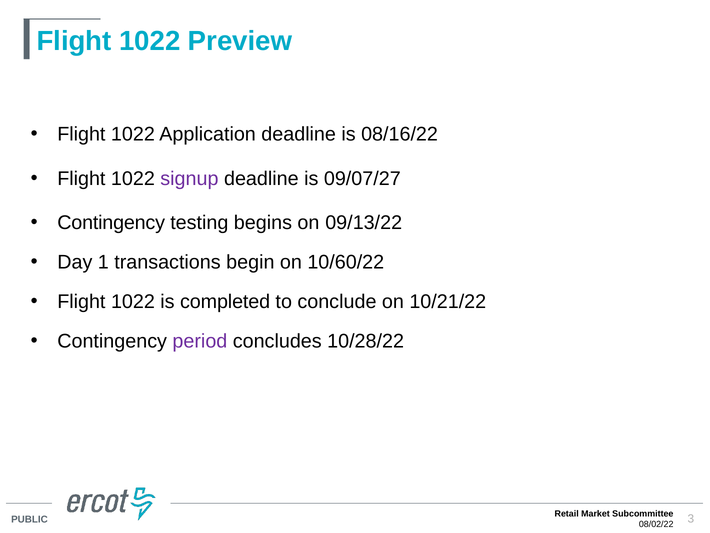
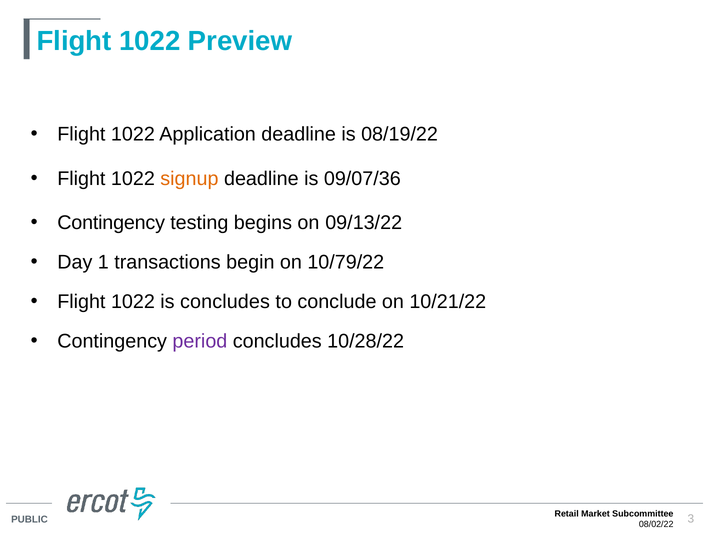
08/16/22: 08/16/22 -> 08/19/22
signup colour: purple -> orange
09/07/27: 09/07/27 -> 09/07/36
10/60/22: 10/60/22 -> 10/79/22
is completed: completed -> concludes
